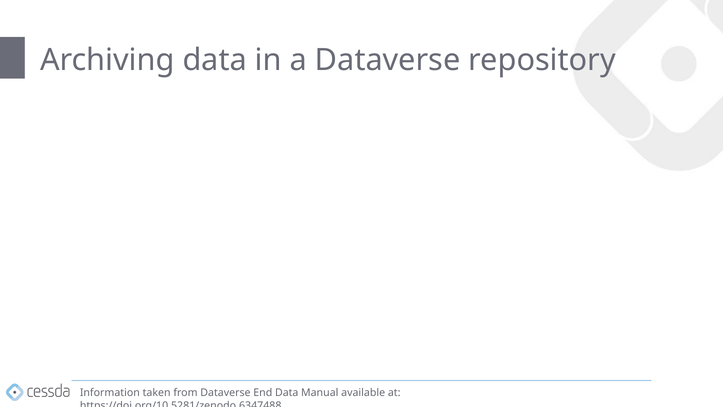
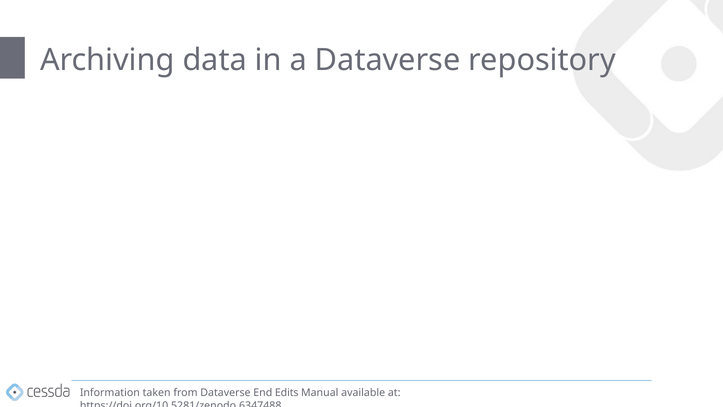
End Data: Data -> Edits
